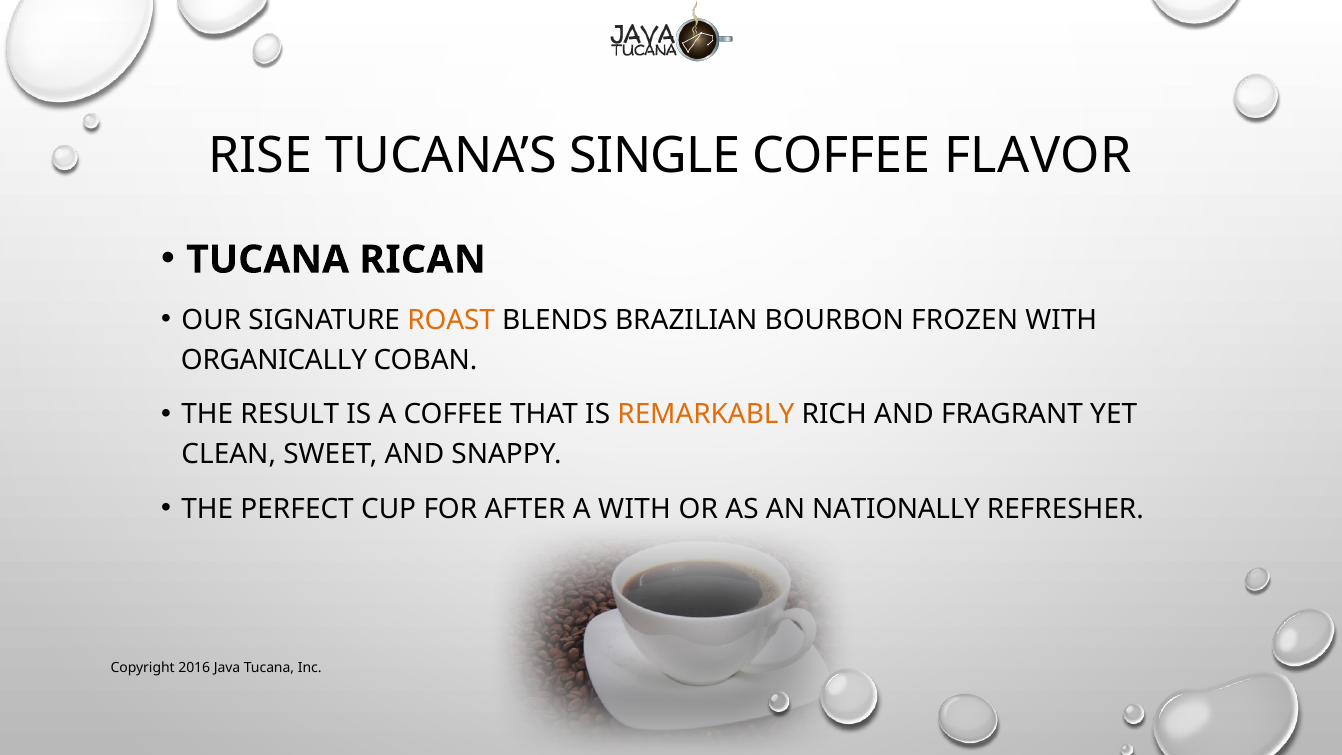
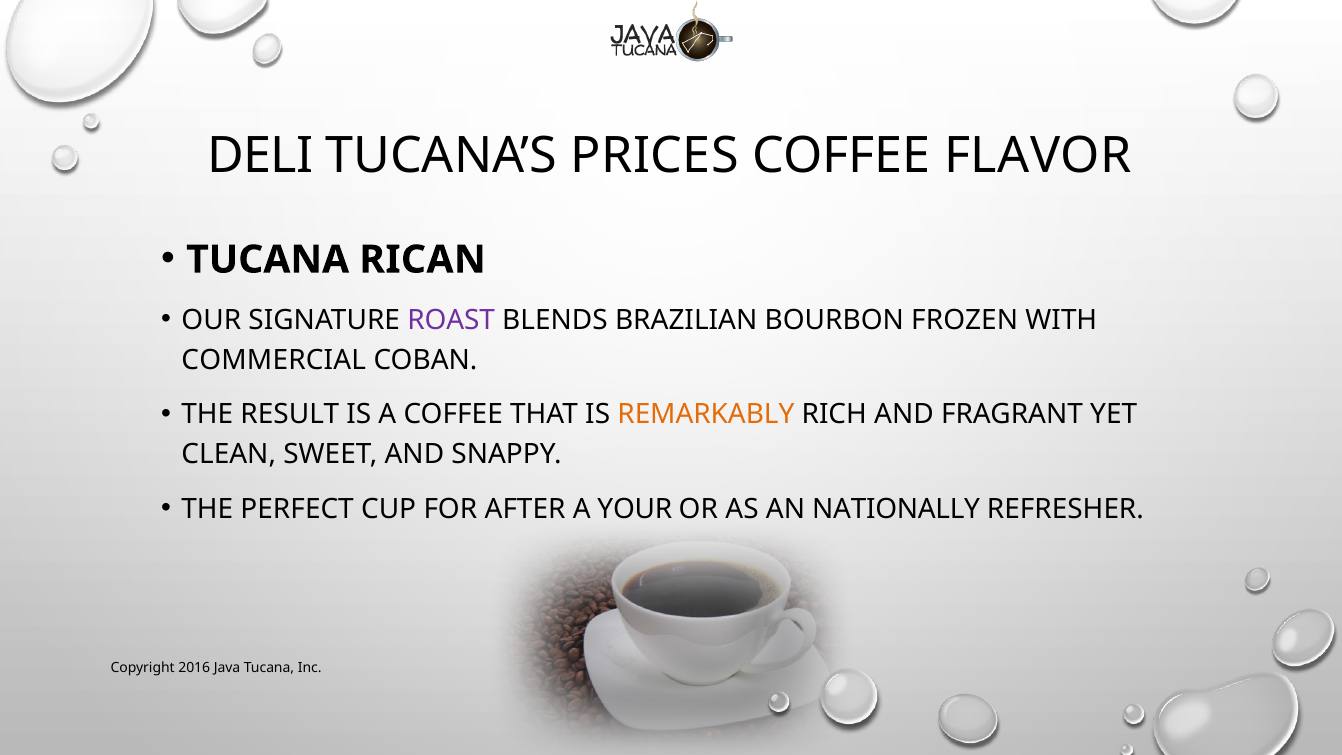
RISE: RISE -> DELI
SINGLE: SINGLE -> PRICES
ROAST colour: orange -> purple
ORGANICALLY: ORGANICALLY -> COMMERCIAL
A WITH: WITH -> YOUR
